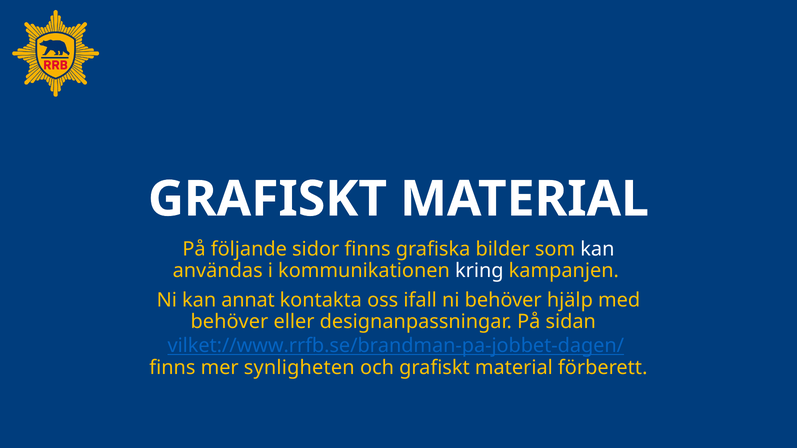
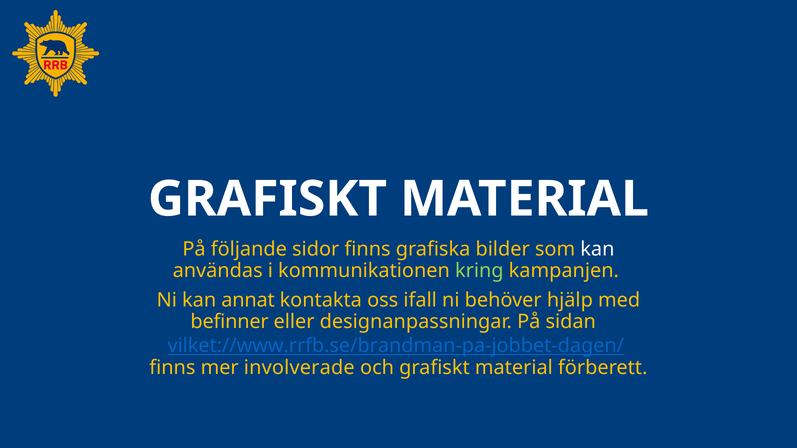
kring colour: white -> light green
behöver at (229, 322): behöver -> befinner
synligheten: synligheten -> involverade
